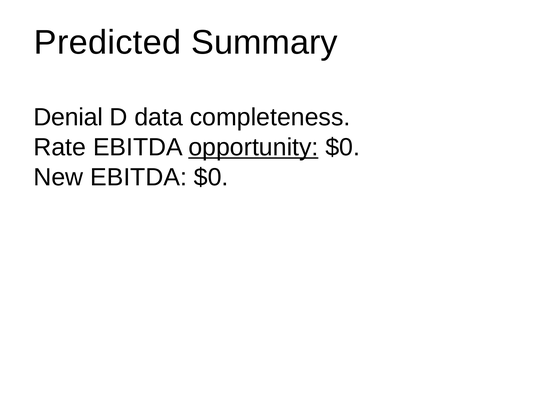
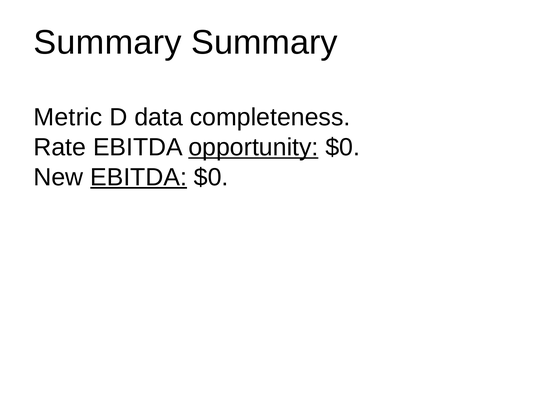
Predicted at (108, 43): Predicted -> Summary
Denial: Denial -> Metric
EBITDA at (139, 177) underline: none -> present
